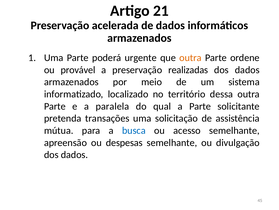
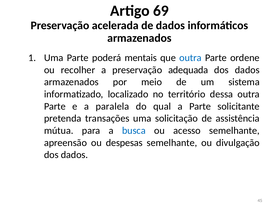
21: 21 -> 69
urgente: urgente -> mentais
outra at (190, 58) colour: orange -> blue
provável: provável -> recolher
realizadas: realizadas -> adequada
